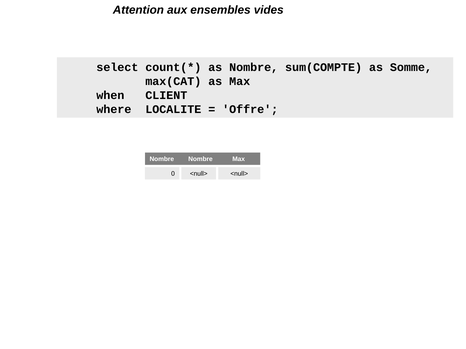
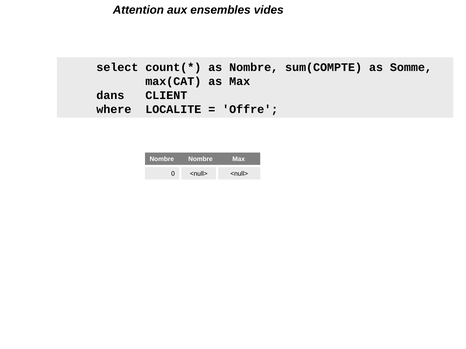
when: when -> dans
